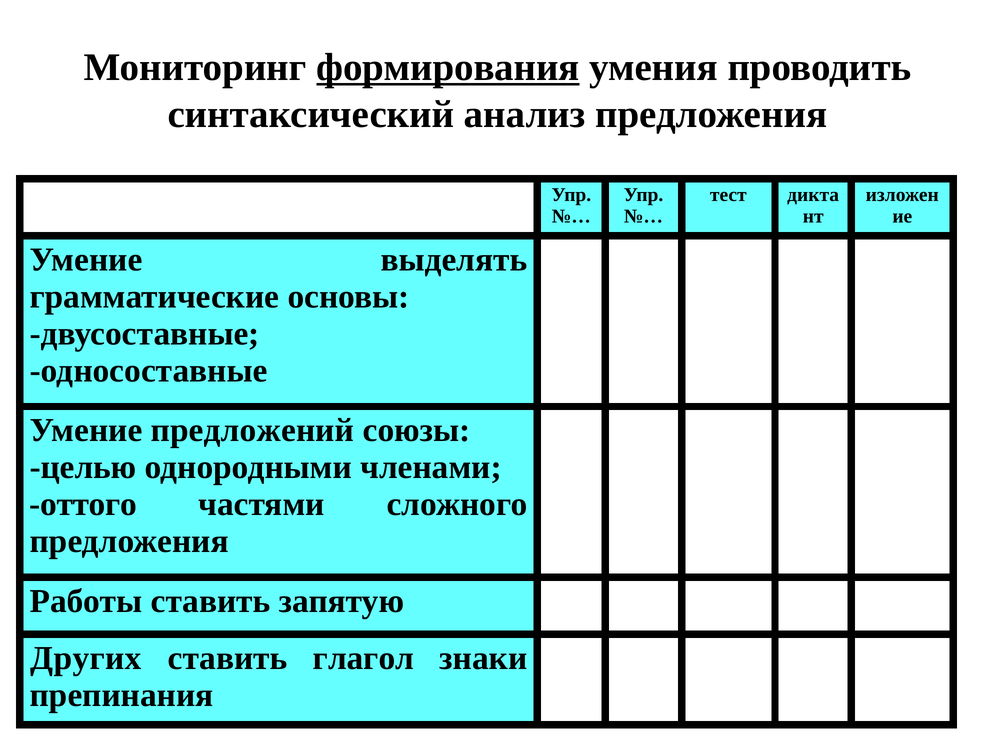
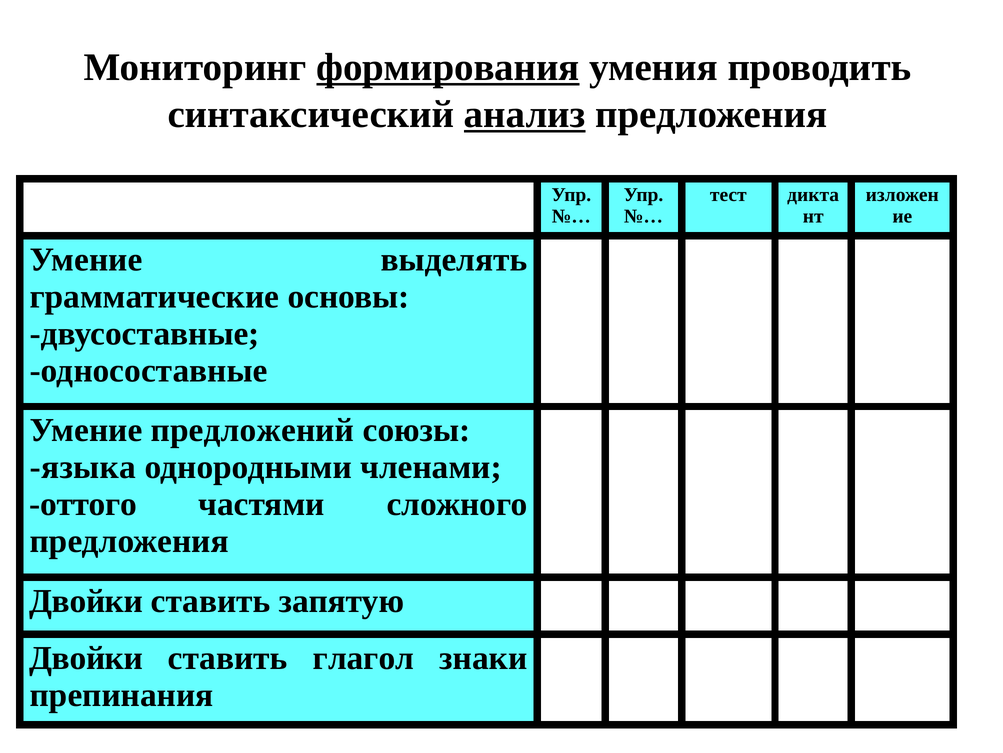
анализ underline: none -> present
целью: целью -> языка
Работы at (86, 600): Работы -> Двойки
Других at (86, 657): Других -> Двойки
